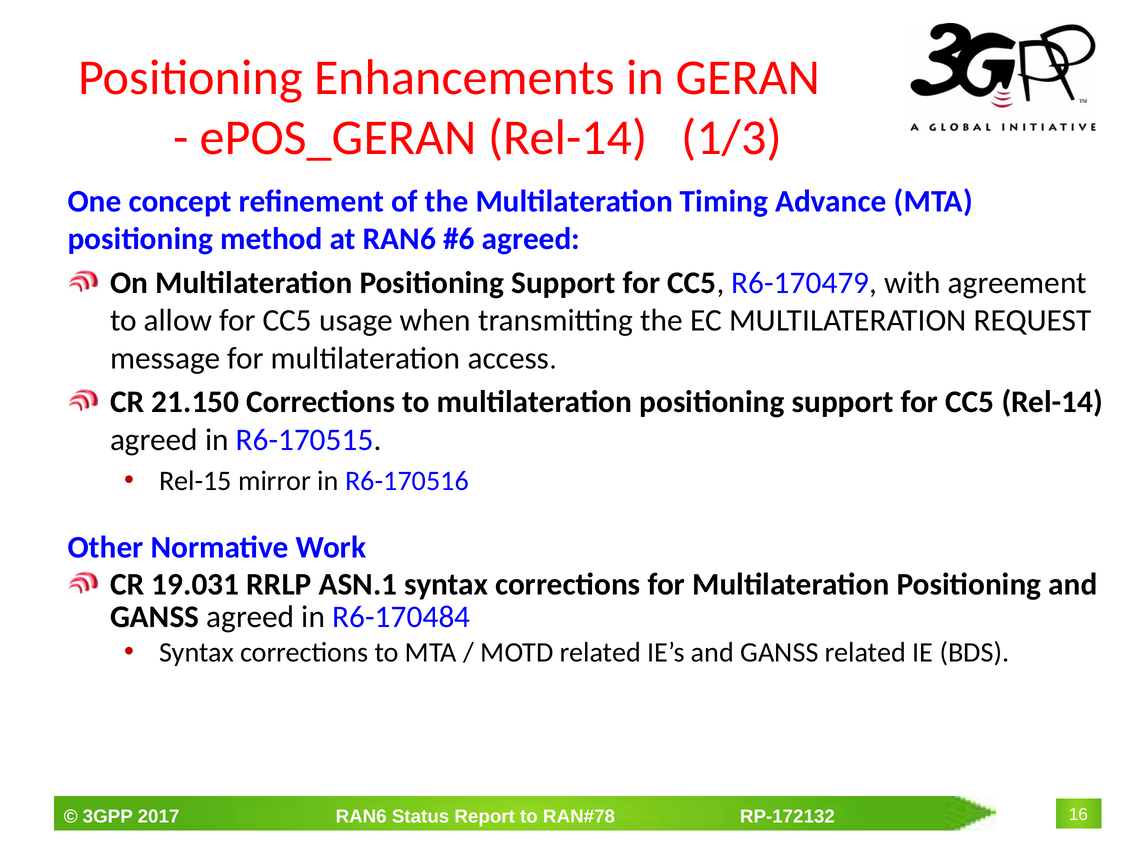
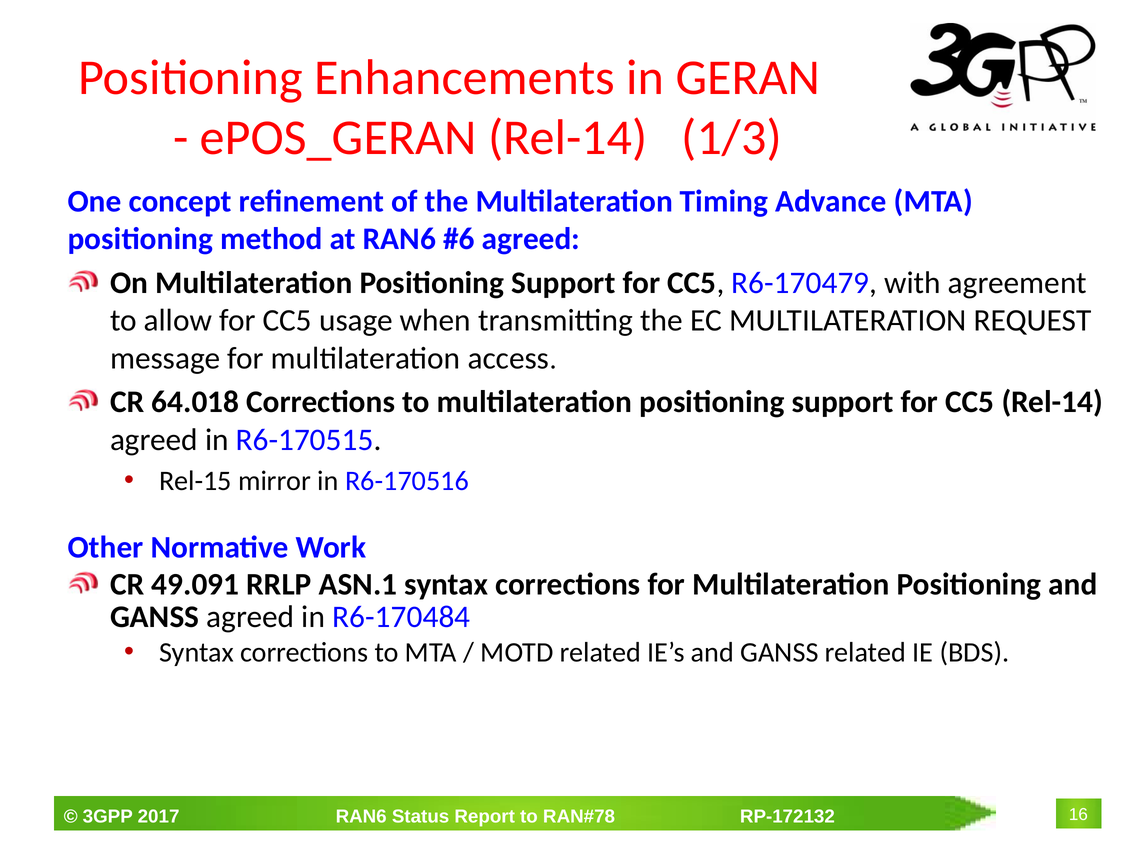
21.150: 21.150 -> 64.018
19.031: 19.031 -> 49.091
